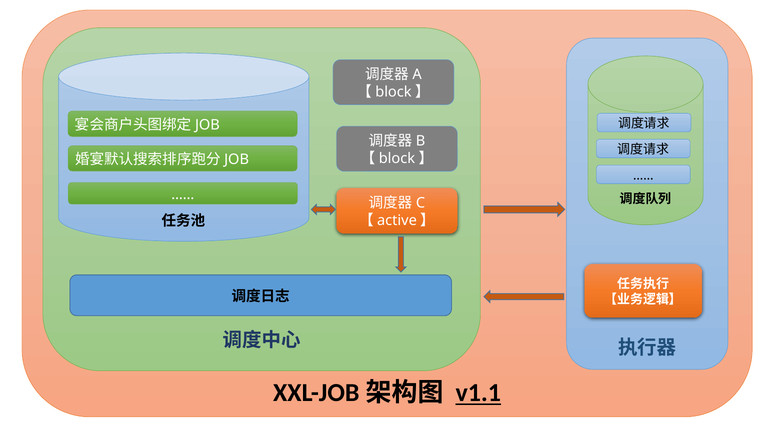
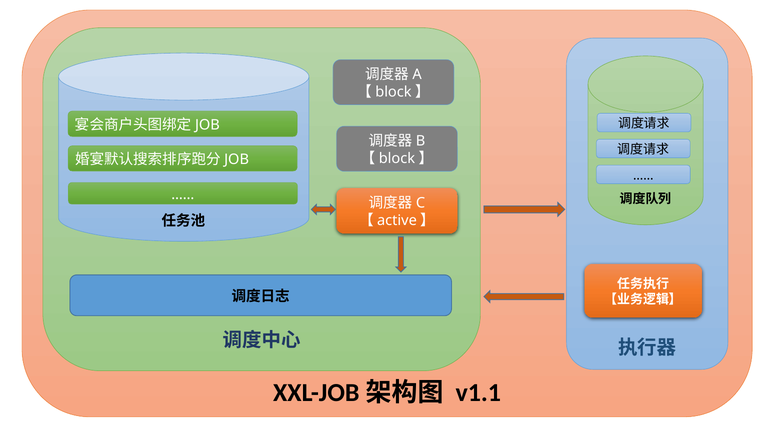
v1.1 underline: present -> none
